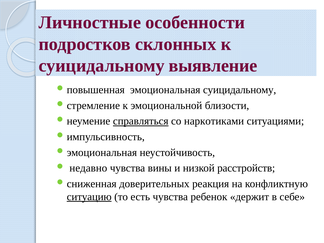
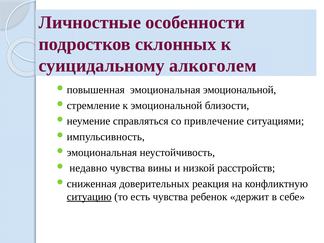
выявление: выявление -> алкоголем
эмоциональная суицидальному: суицидальному -> эмоциональной
справляться underline: present -> none
наркотиками: наркотиками -> привлечение
